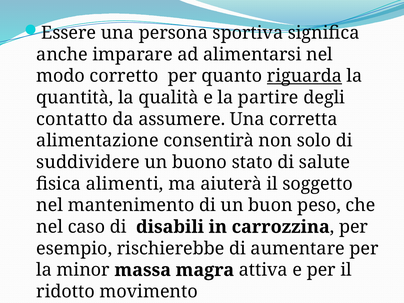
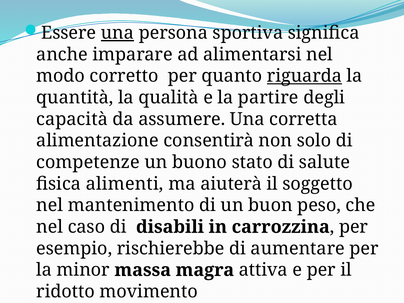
una at (117, 33) underline: none -> present
contatto: contatto -> capacità
suddividere: suddividere -> competenze
